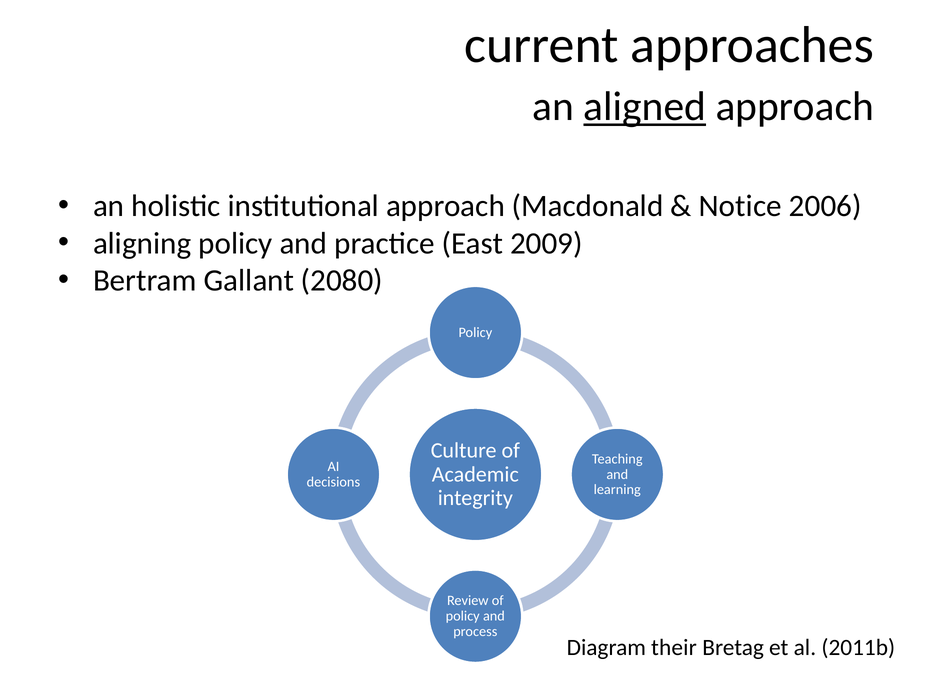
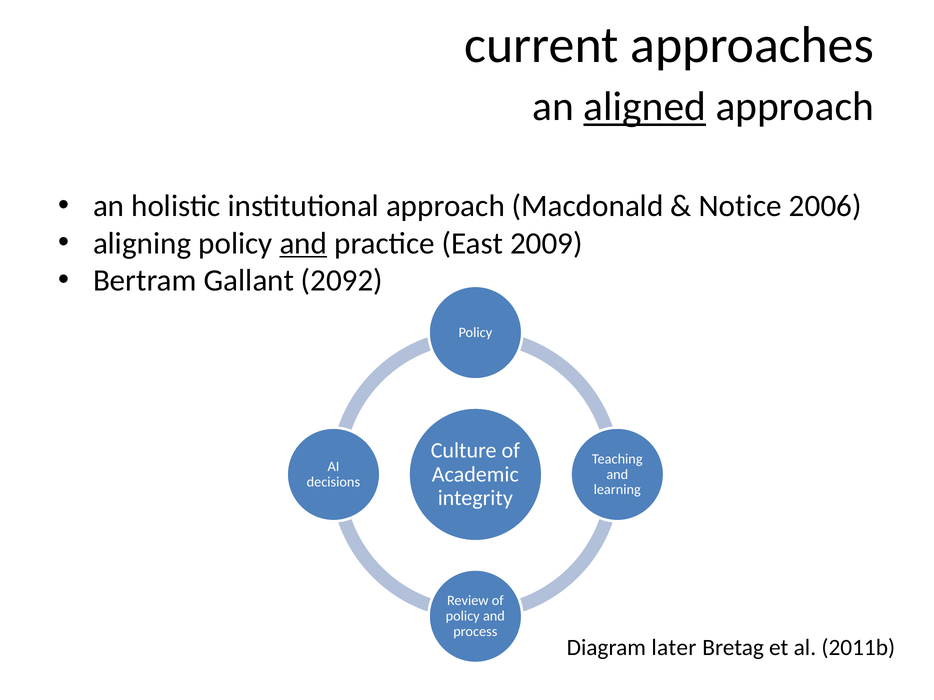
and at (303, 244) underline: none -> present
2080: 2080 -> 2092
their: their -> later
